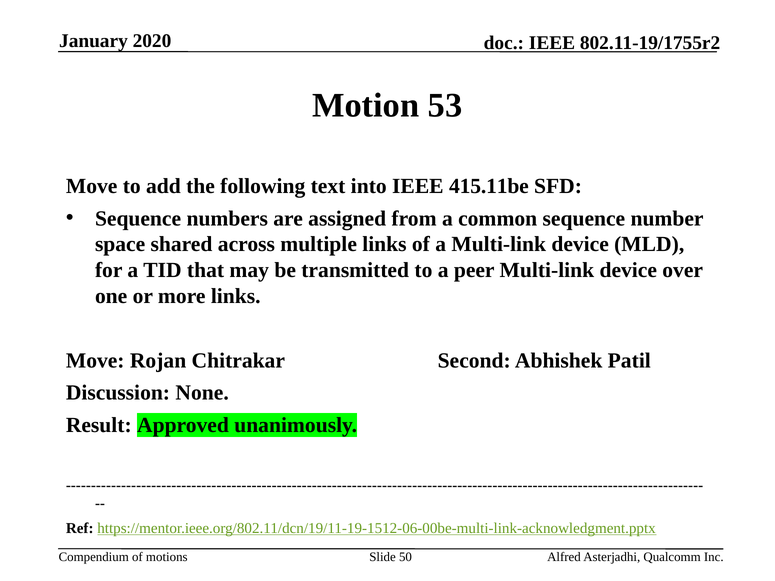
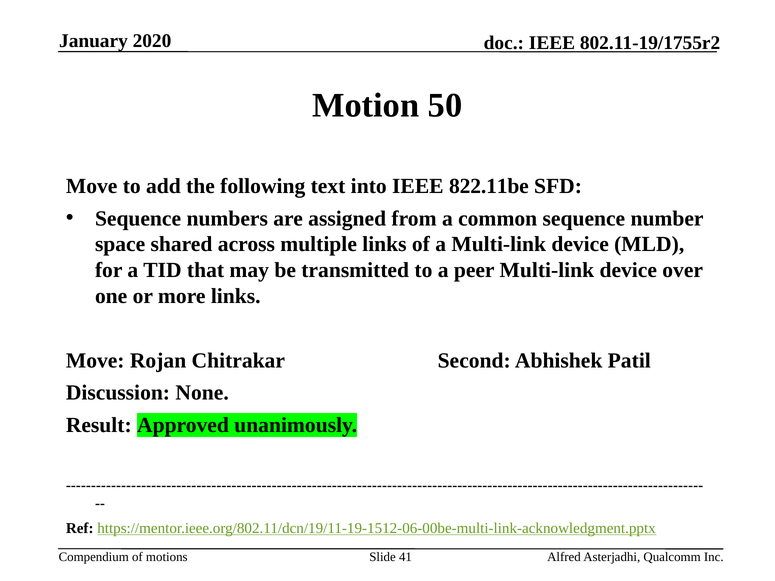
53: 53 -> 50
415.11be: 415.11be -> 822.11be
50: 50 -> 41
